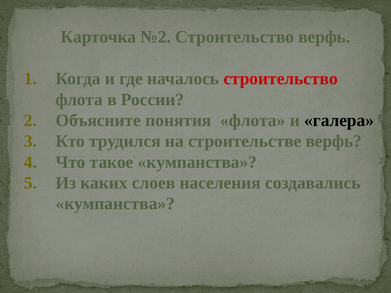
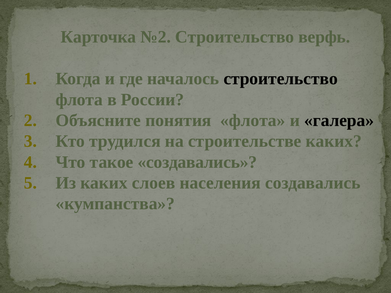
строительство at (281, 79) colour: red -> black
строительстве верфь: верфь -> каких
такое кумпанства: кумпанства -> создавались
